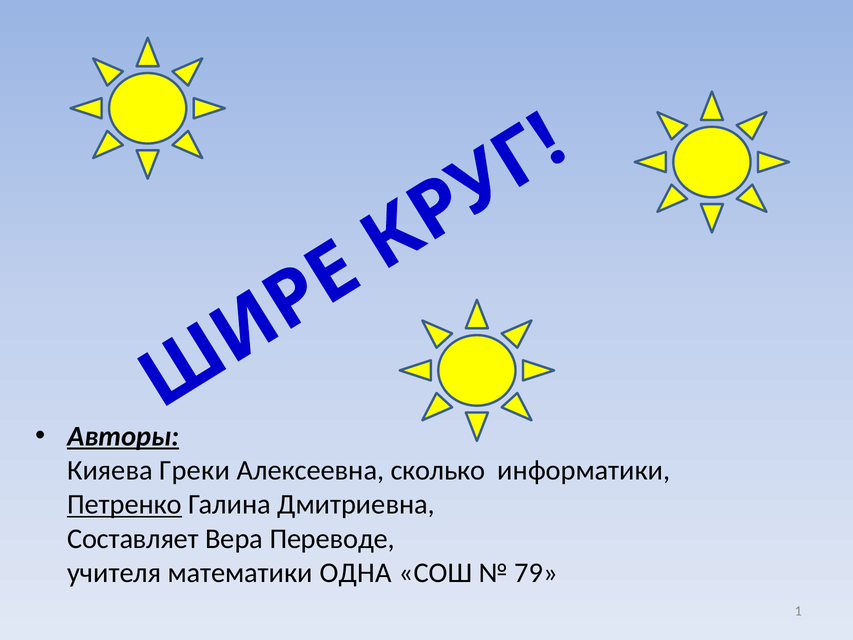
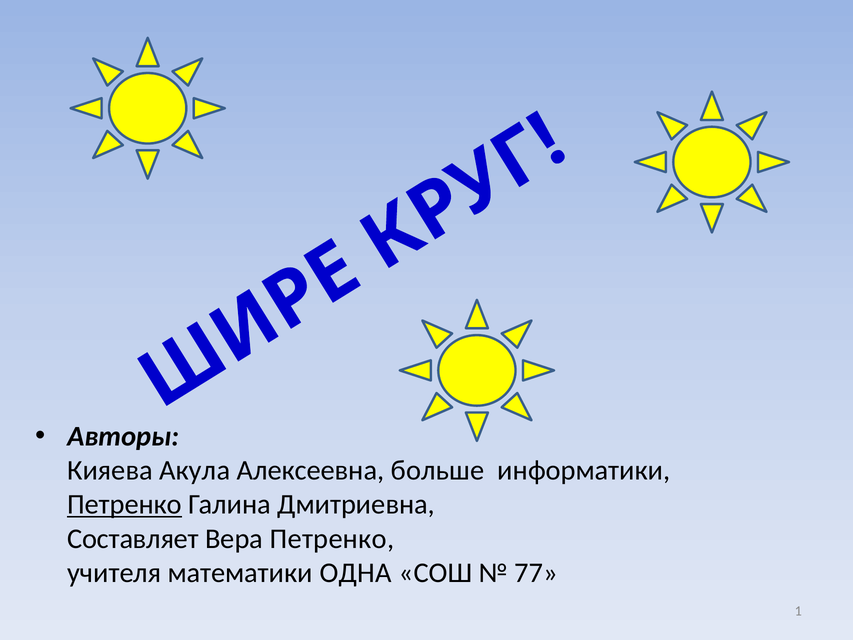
Авторы underline: present -> none
Греки: Греки -> Акула
сколько: сколько -> больше
Вера Переводе: Переводе -> Петренко
79: 79 -> 77
